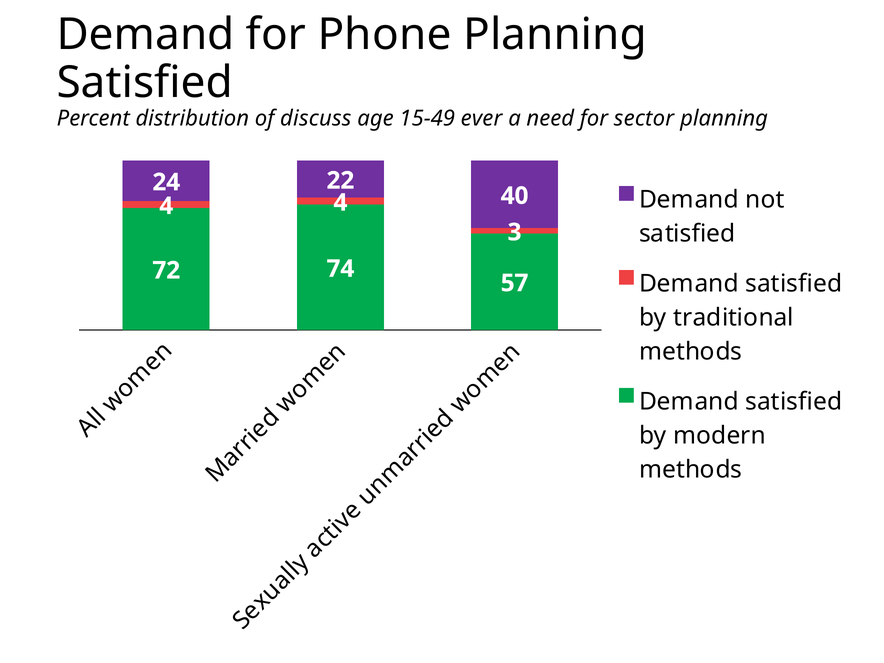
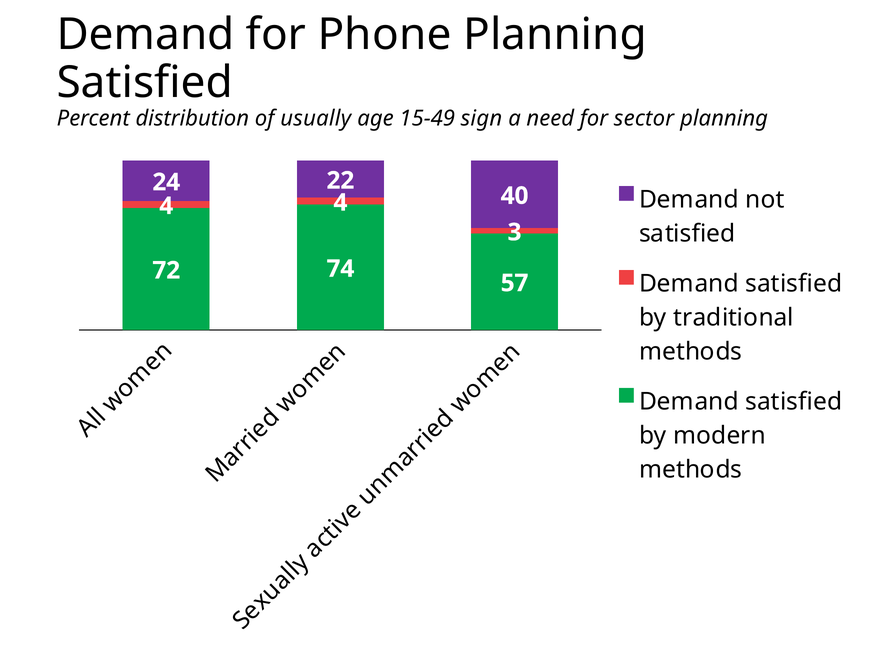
discuss: discuss -> usually
ever: ever -> sign
